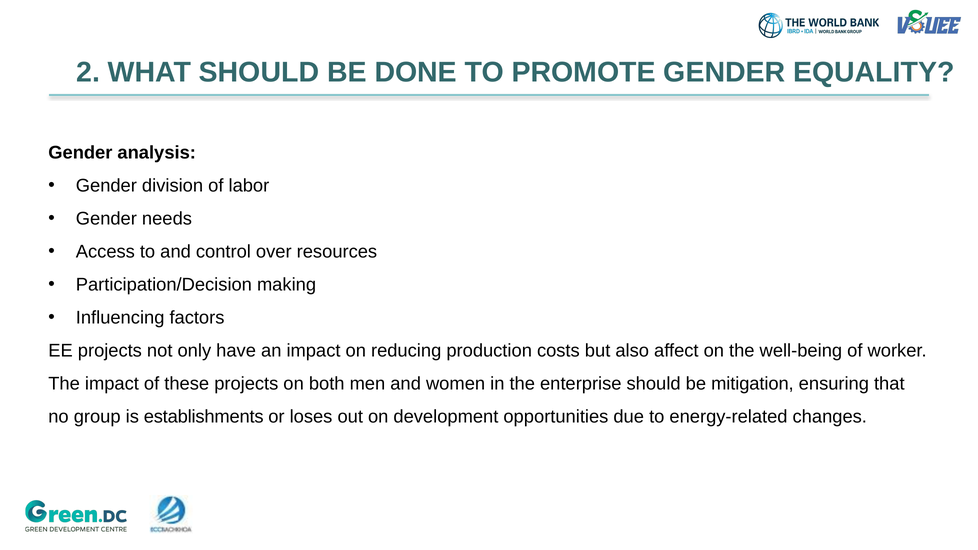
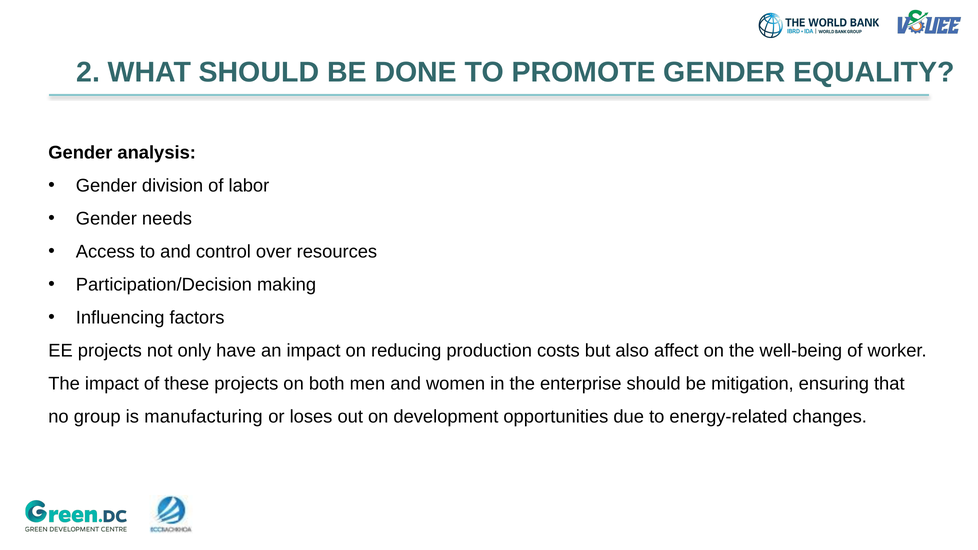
establishments: establishments -> manufacturing
